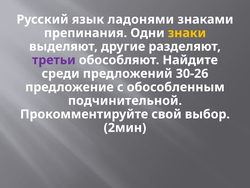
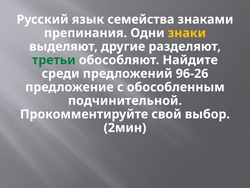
ладонями: ладонями -> семейства
третьи colour: purple -> green
30-26: 30-26 -> 96-26
